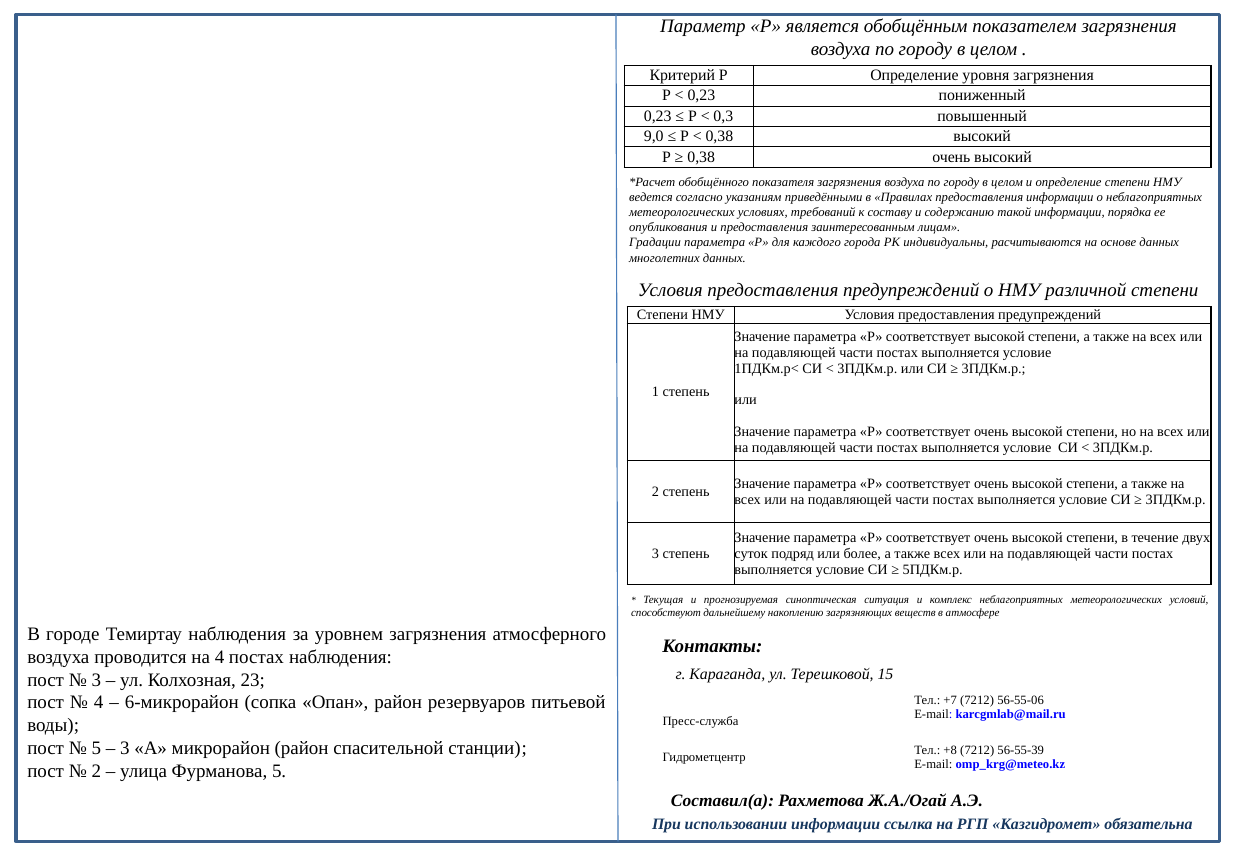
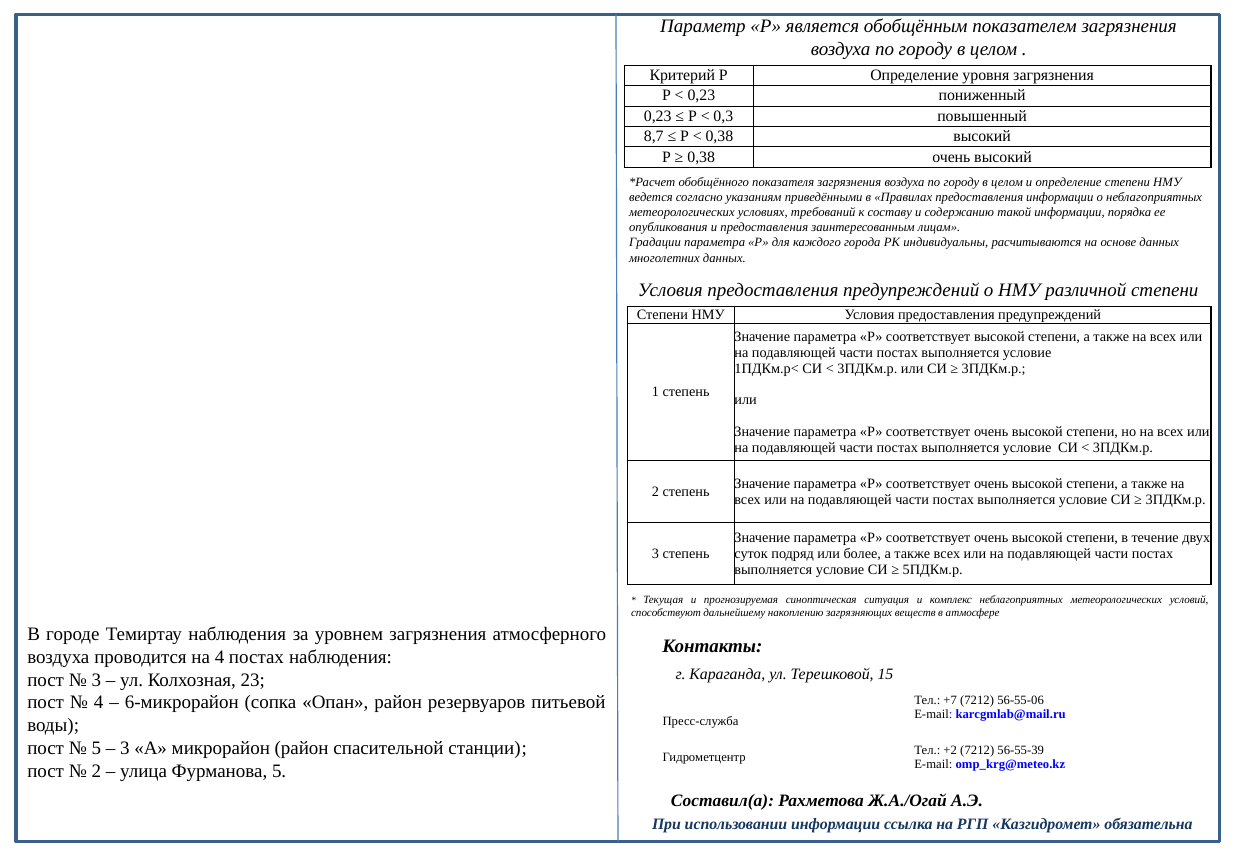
9,0: 9,0 -> 8,7
+8: +8 -> +2
